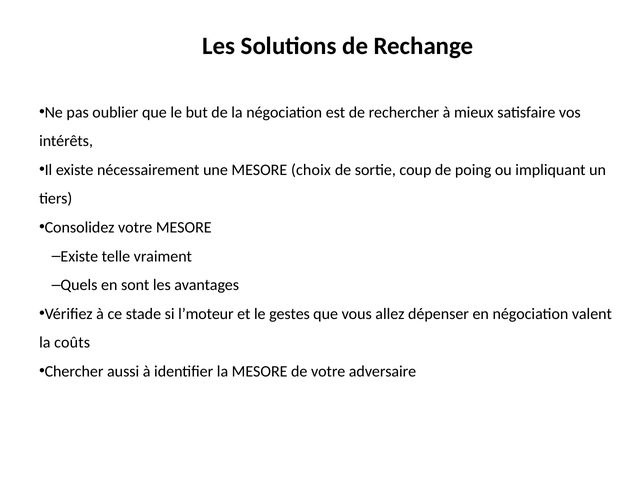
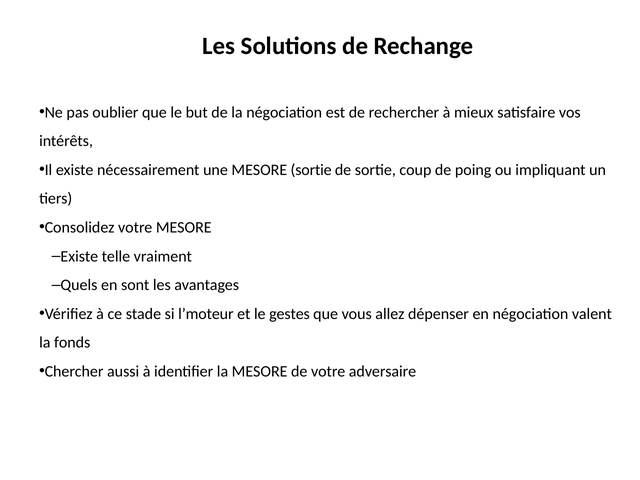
MESORE choix: choix -> sortie
coûts: coûts -> fonds
